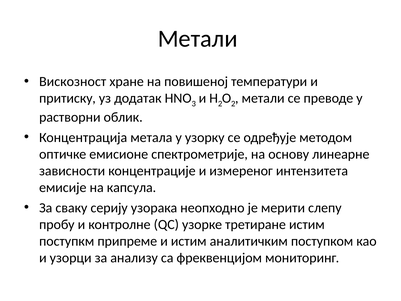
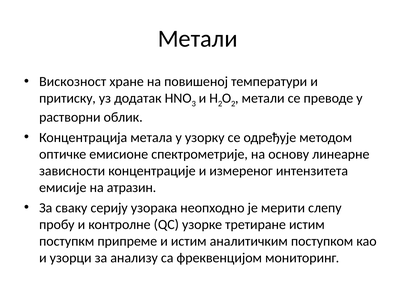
капсула: капсула -> атразин
